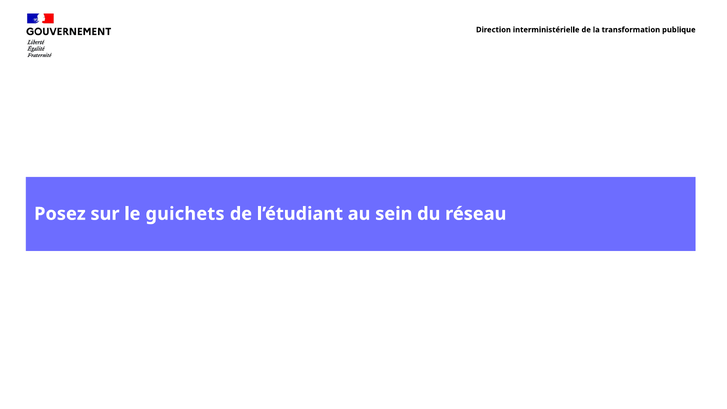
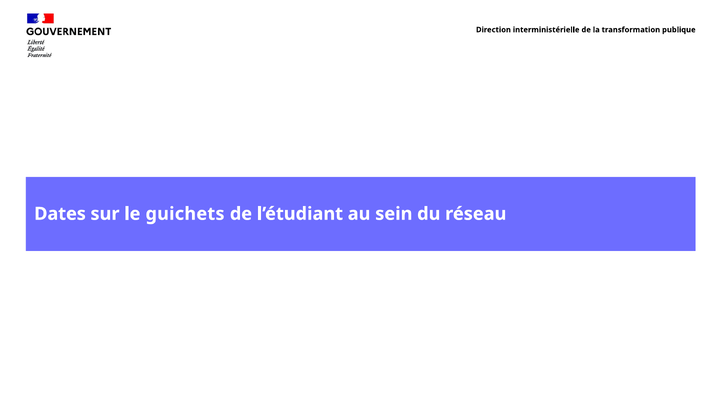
Posez: Posez -> Dates
